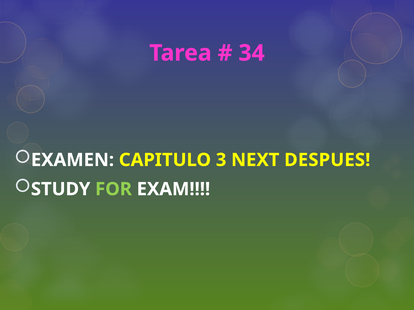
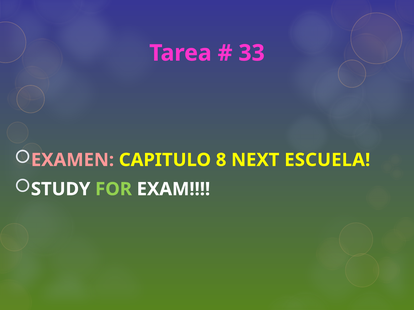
34: 34 -> 33
EXAMEN colour: white -> pink
3: 3 -> 8
DESPUES: DESPUES -> ESCUELA
